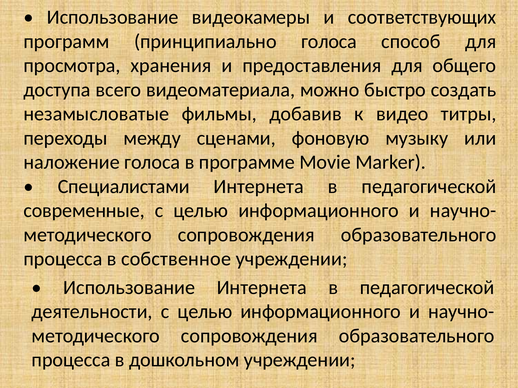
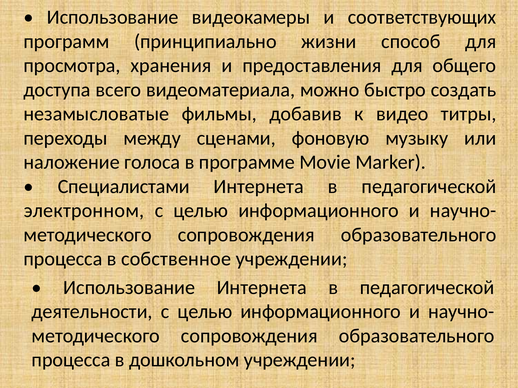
принципиально голоса: голоса -> жизни
современные: современные -> электронном
